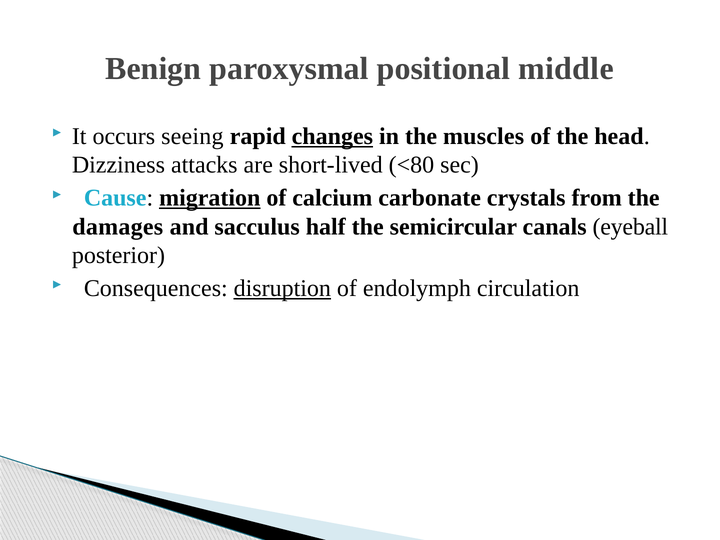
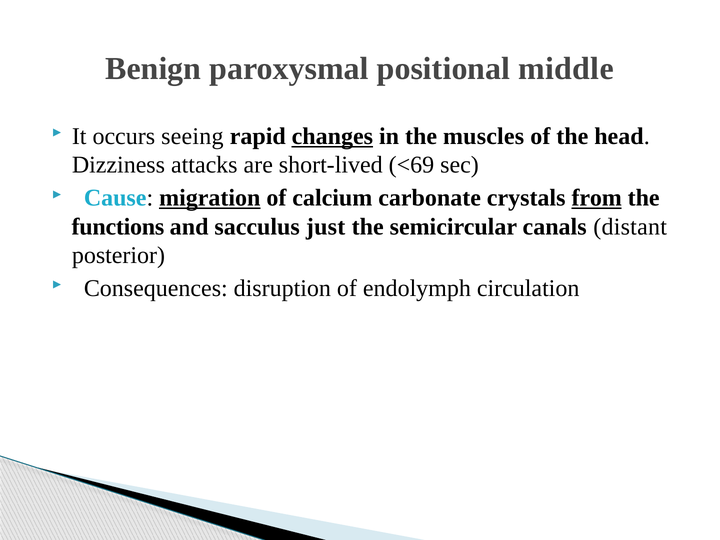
<80: <80 -> <69
from underline: none -> present
damages: damages -> functions
half: half -> just
eyeball: eyeball -> distant
disruption underline: present -> none
